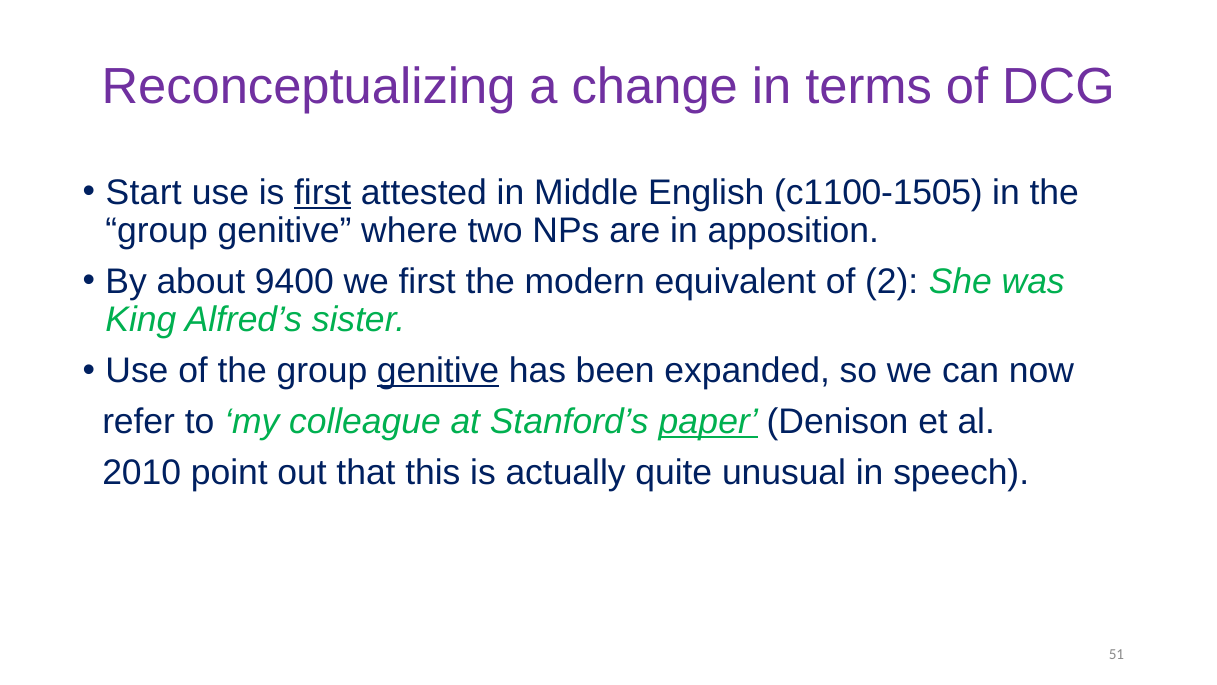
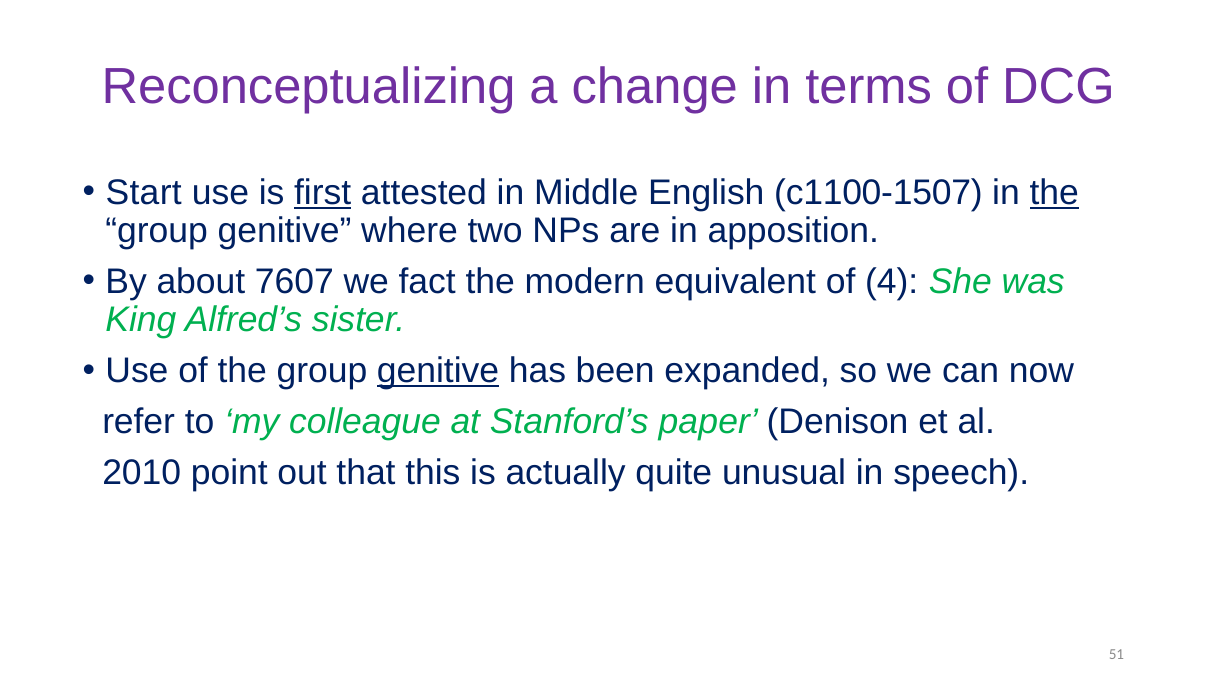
c1100-1505: c1100-1505 -> c1100-1507
the at (1054, 192) underline: none -> present
9400: 9400 -> 7607
we first: first -> fact
2: 2 -> 4
paper underline: present -> none
